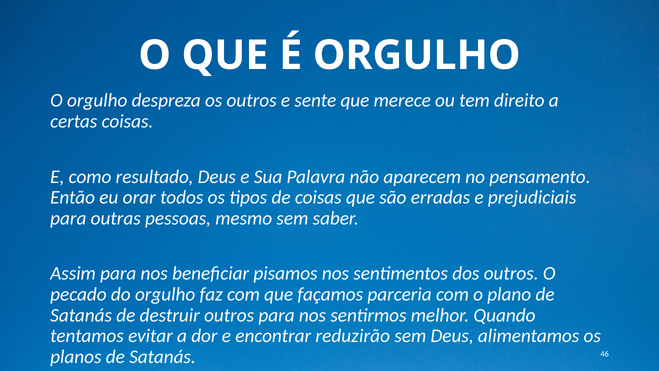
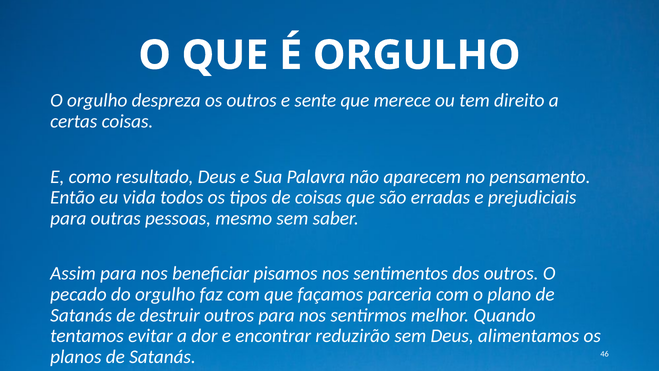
orar: orar -> vida
